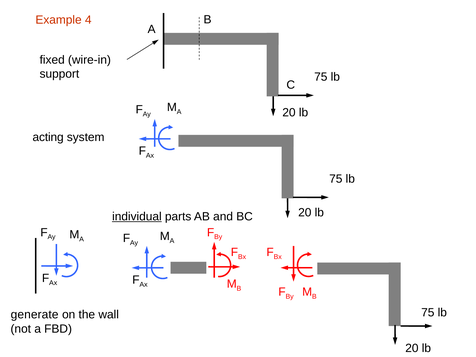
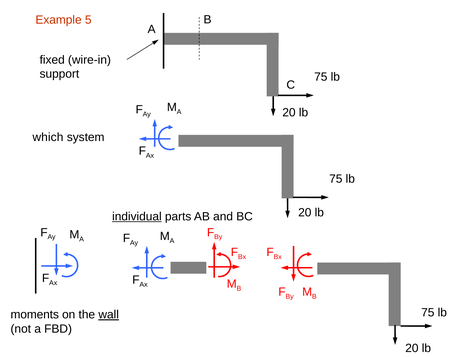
4: 4 -> 5
acting: acting -> which
generate: generate -> moments
wall underline: none -> present
